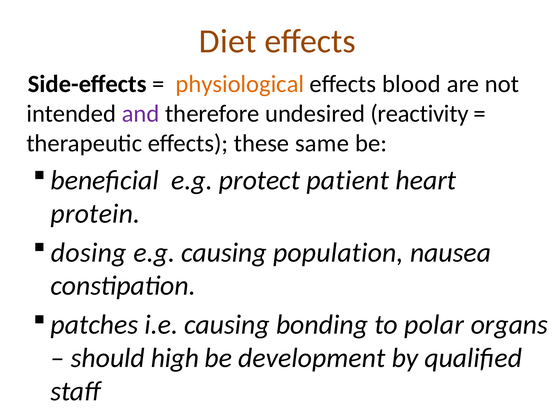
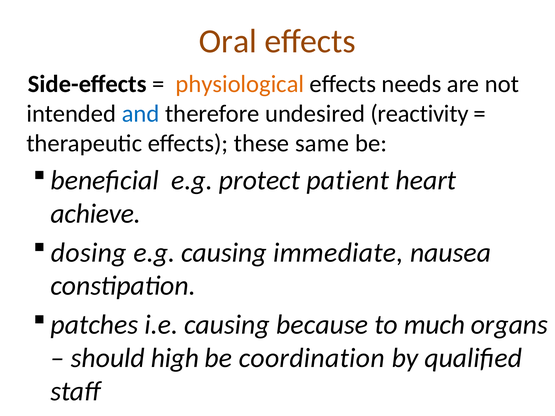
Diet: Diet -> Oral
blood: blood -> needs
and colour: purple -> blue
protein: protein -> achieve
population: population -> immediate
bonding: bonding -> because
polar: polar -> much
development: development -> coordination
